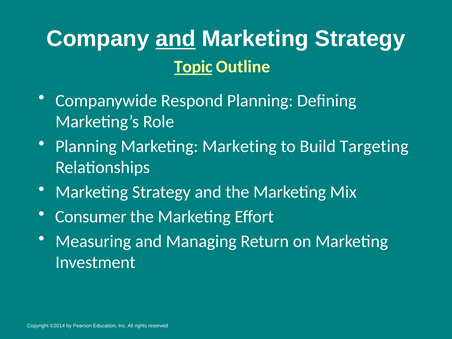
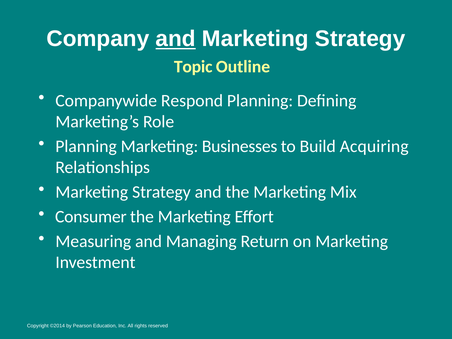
Topic underline: present -> none
Marketing Marketing: Marketing -> Businesses
Targeting: Targeting -> Acquiring
